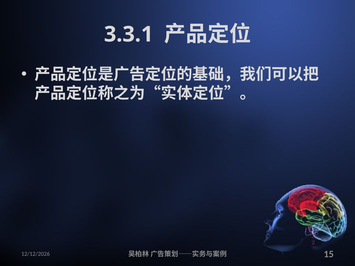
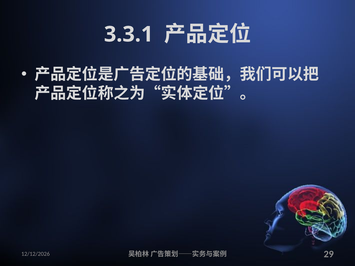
15: 15 -> 29
